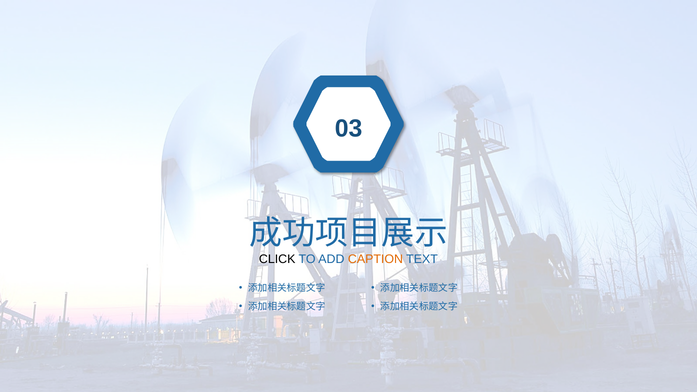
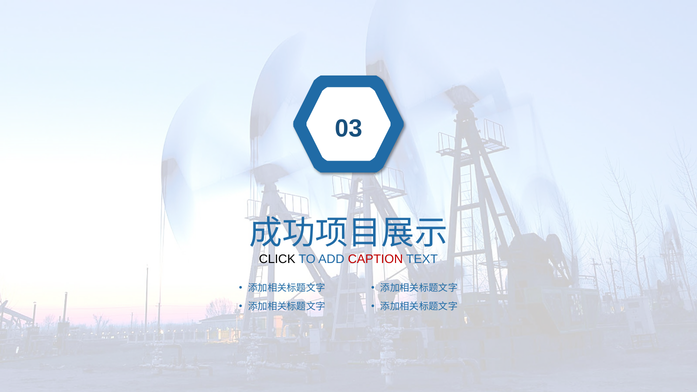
CAPTION colour: orange -> red
